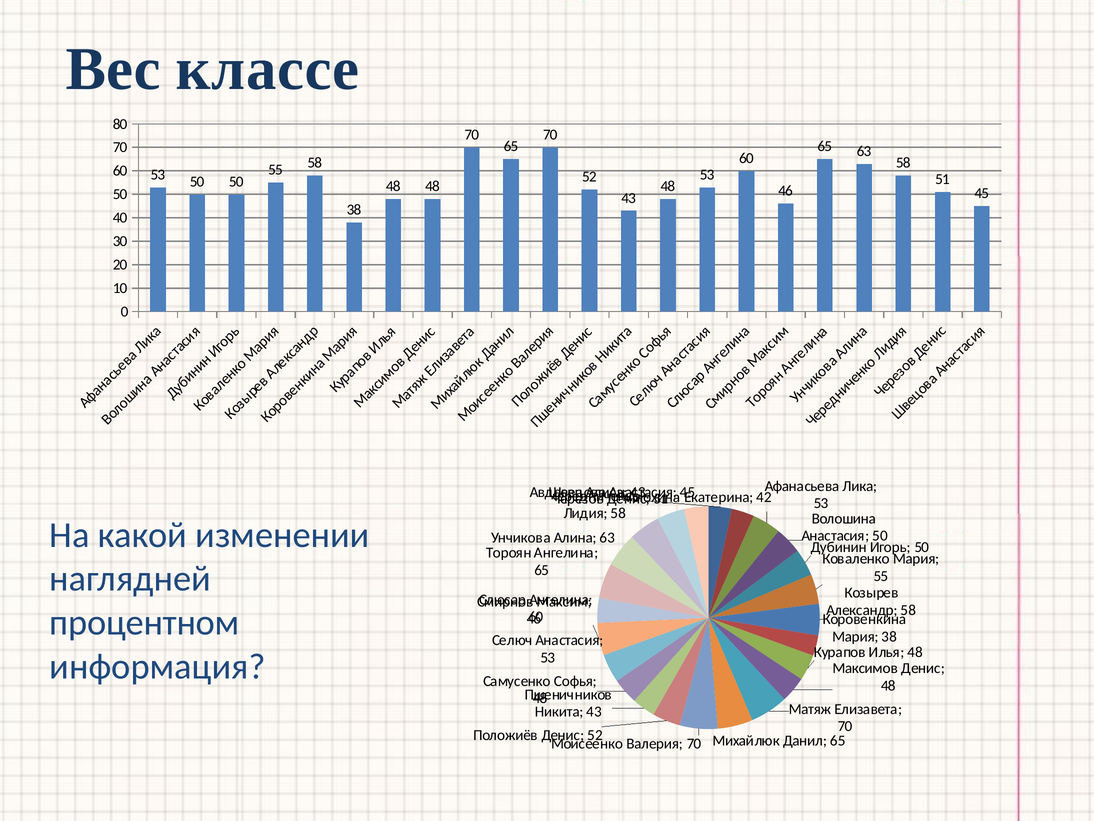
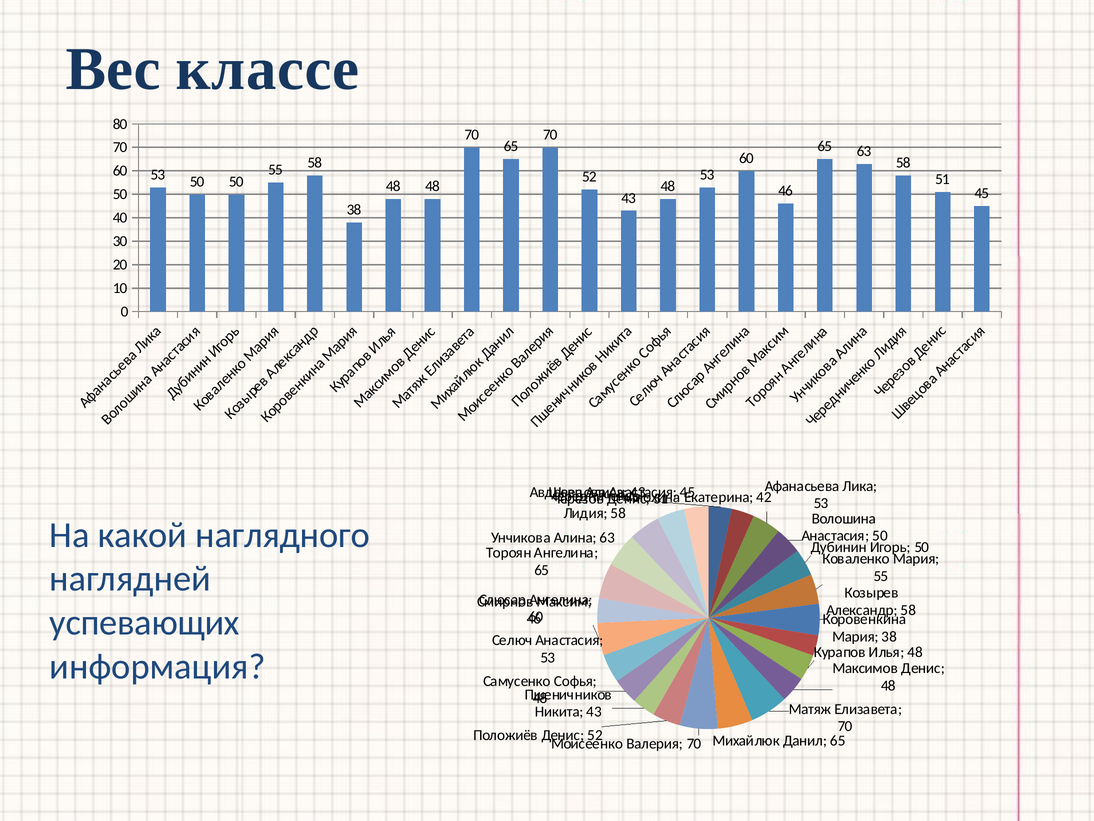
изменении: изменении -> наглядного
процентном: процентном -> успевающих
